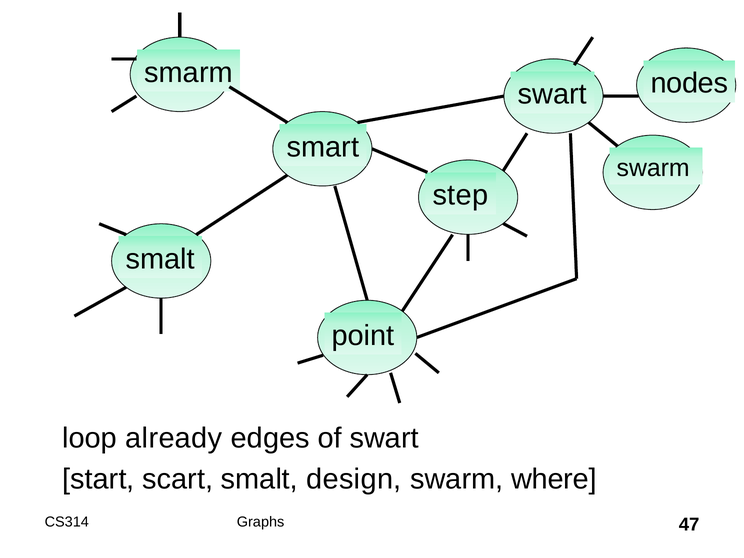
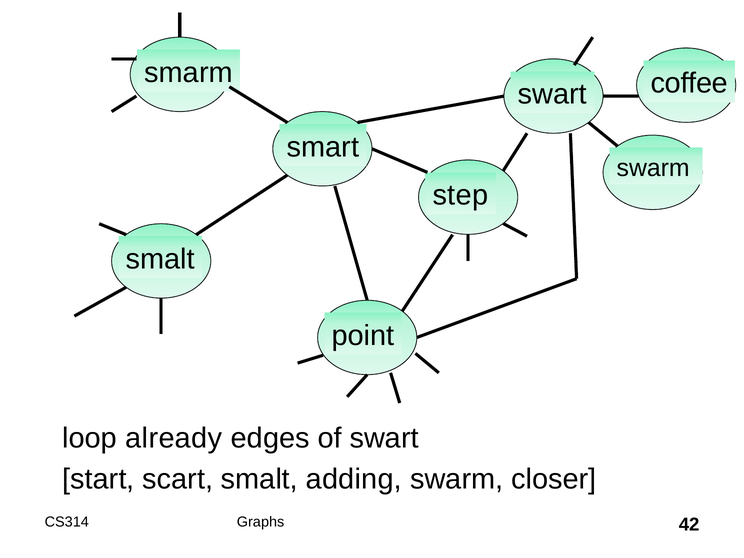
nodes: nodes -> coffee
design: design -> adding
where: where -> closer
47: 47 -> 42
